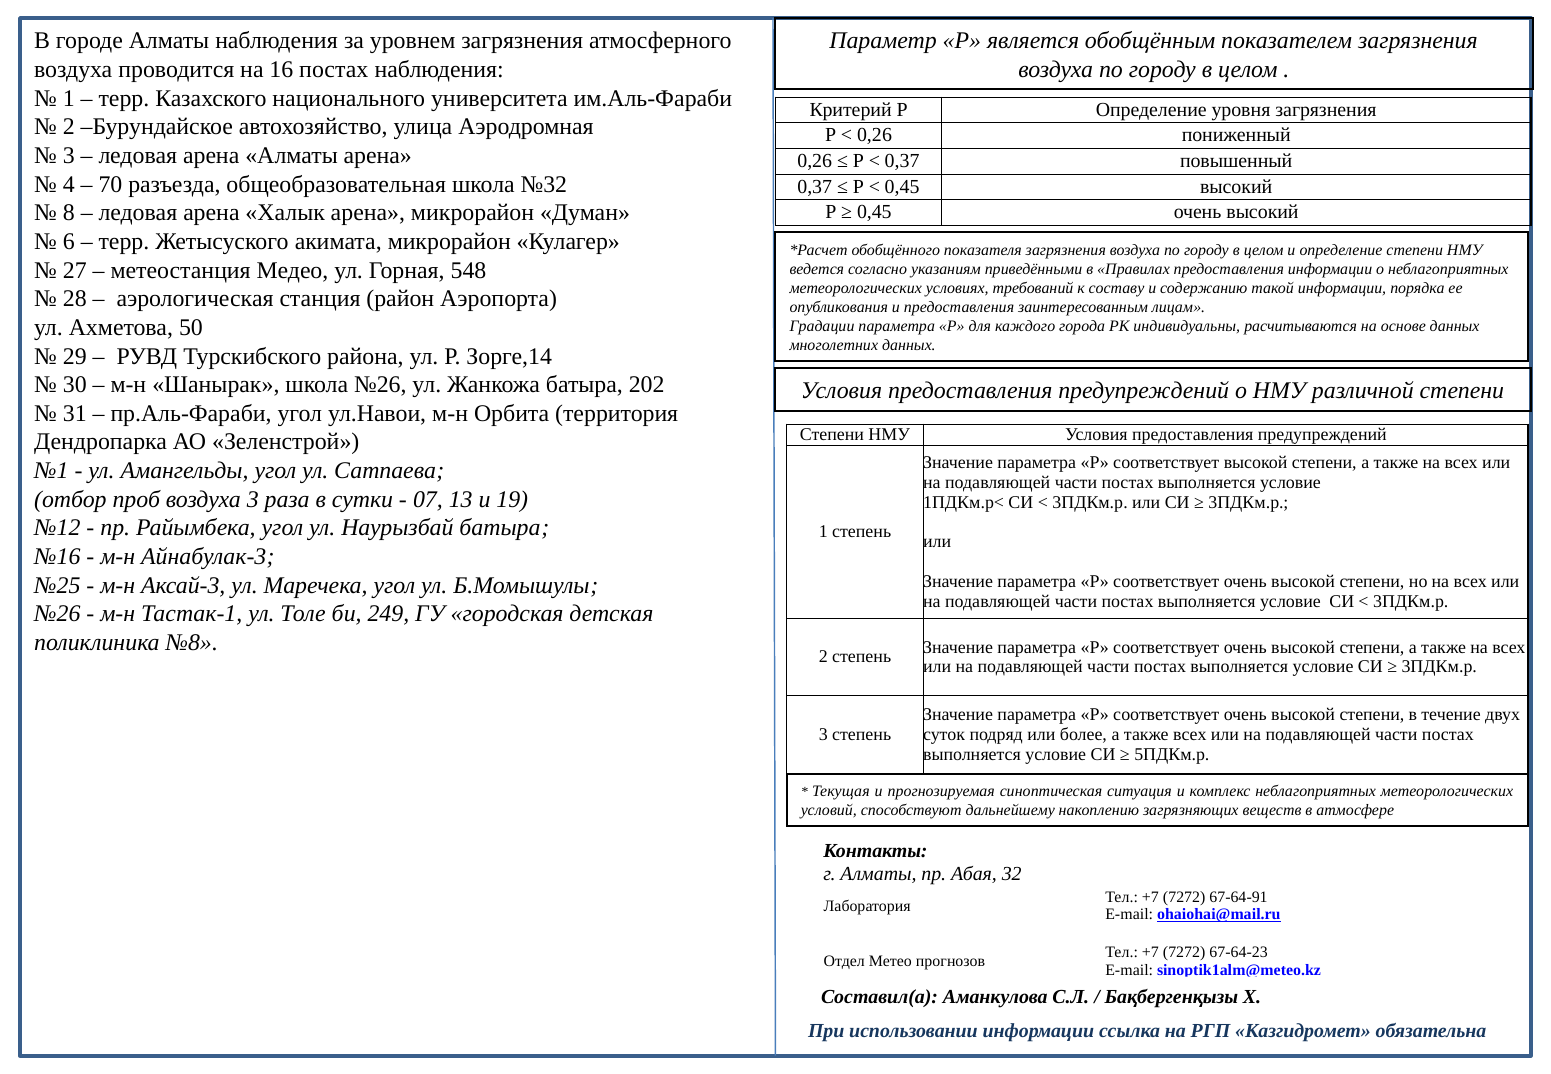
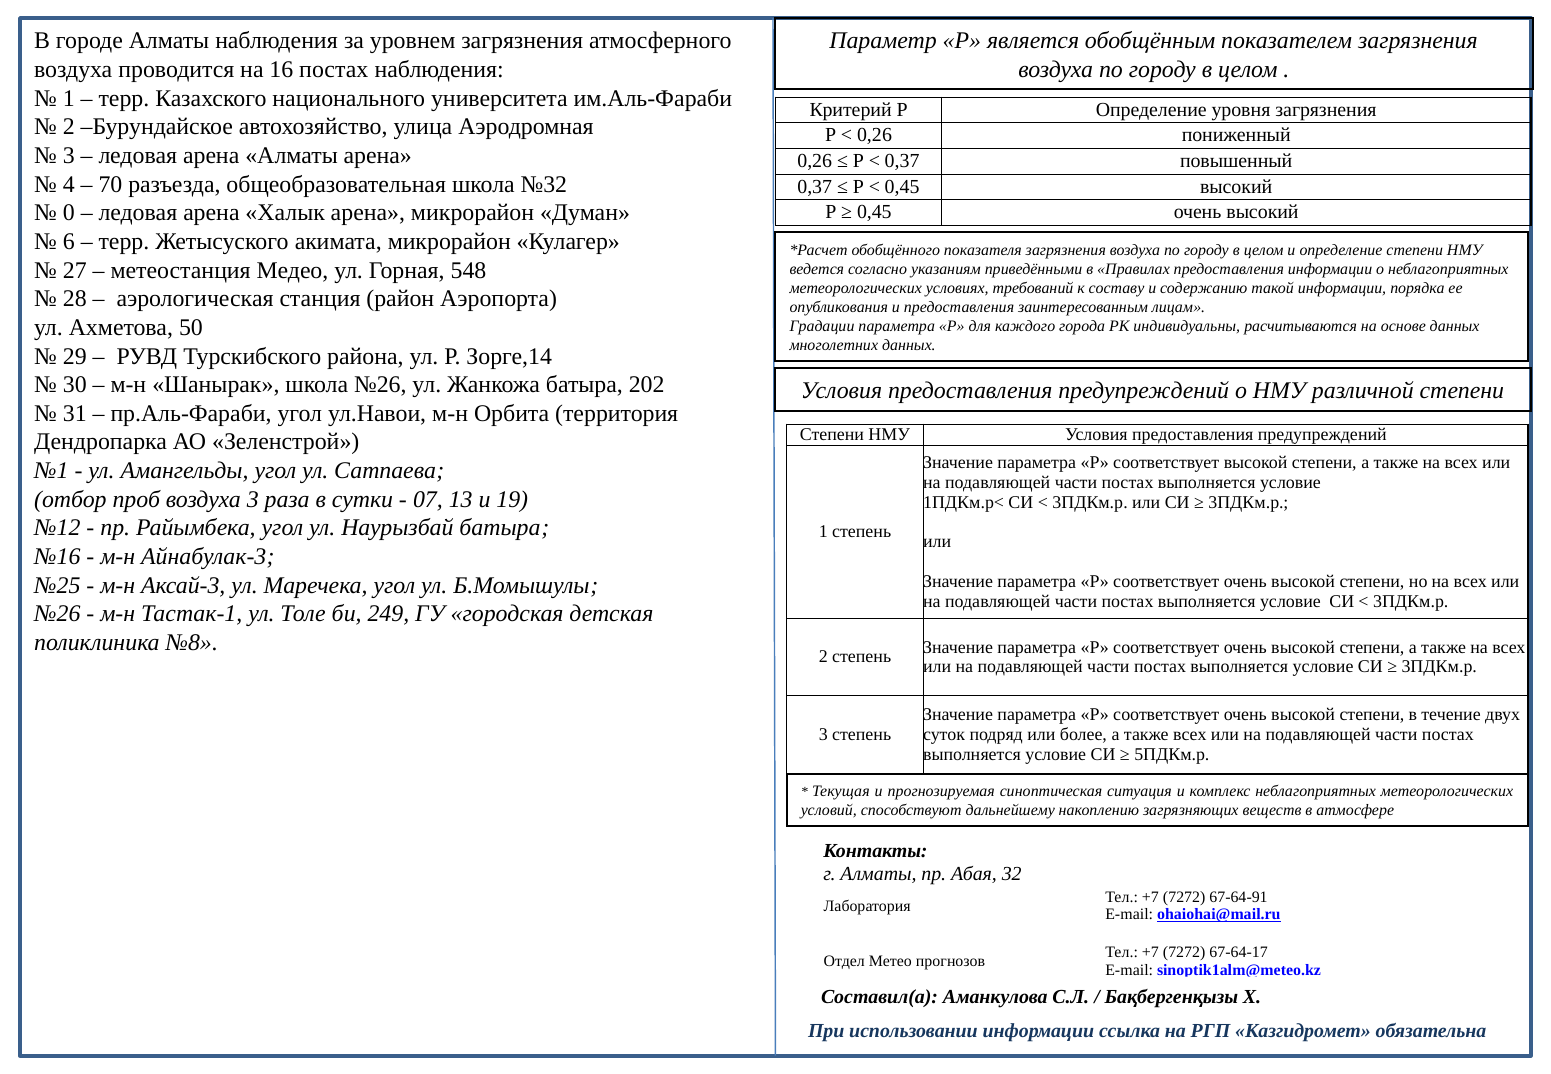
8: 8 -> 0
67-64-23: 67-64-23 -> 67-64-17
